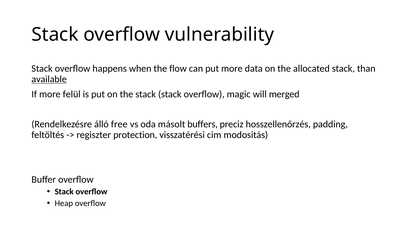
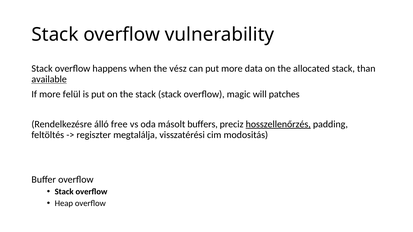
flow: flow -> vész
merged: merged -> patches
hosszellenőrzés underline: none -> present
protection: protection -> megtalálja
